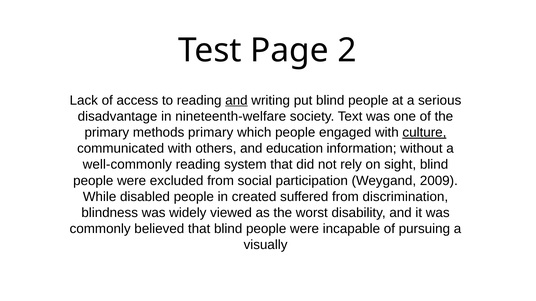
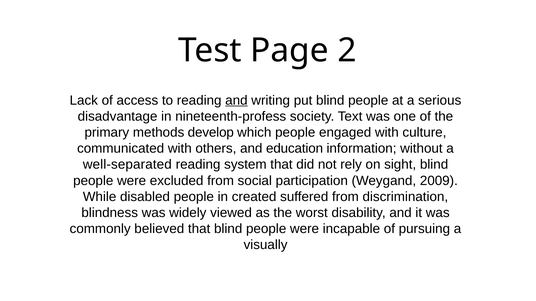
nineteenth-welfare: nineteenth-welfare -> nineteenth-profess
methods primary: primary -> develop
culture underline: present -> none
well-commonly: well-commonly -> well-separated
